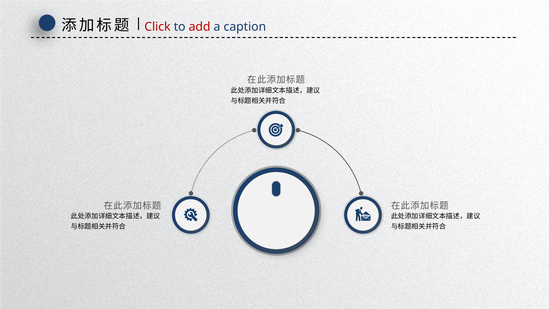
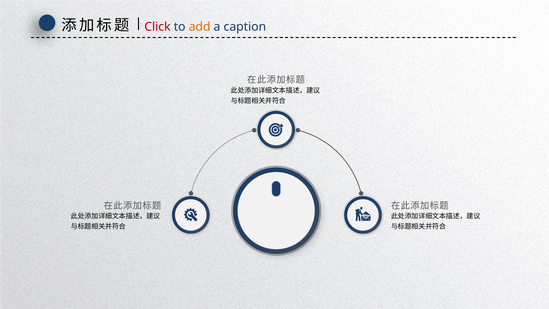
add colour: red -> orange
